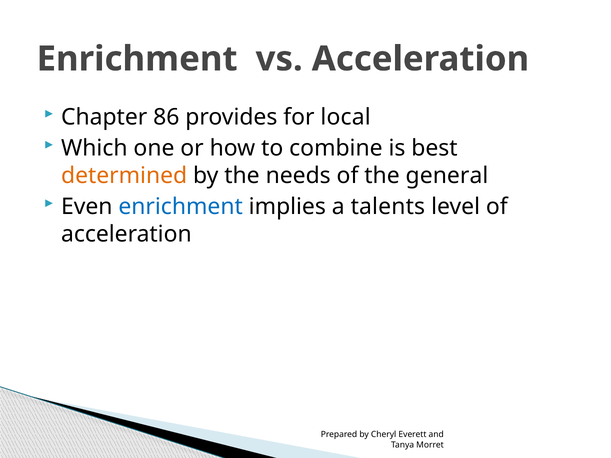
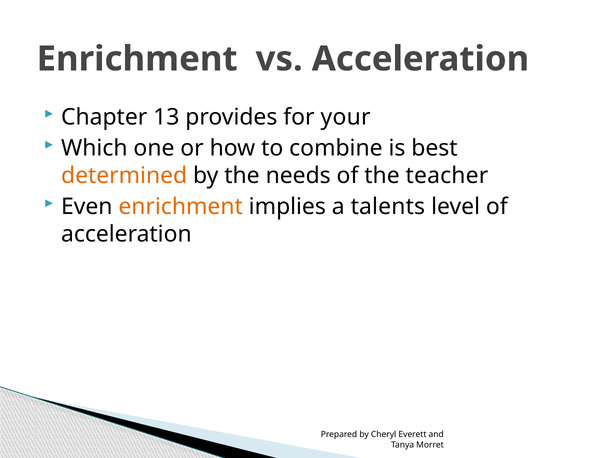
86: 86 -> 13
local: local -> your
general: general -> teacher
enrichment at (181, 207) colour: blue -> orange
